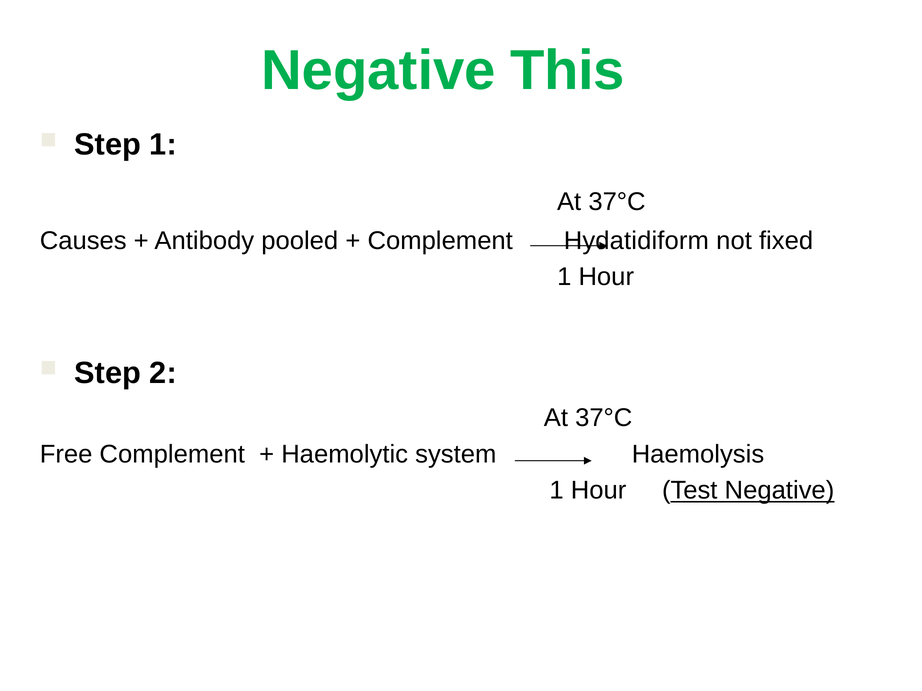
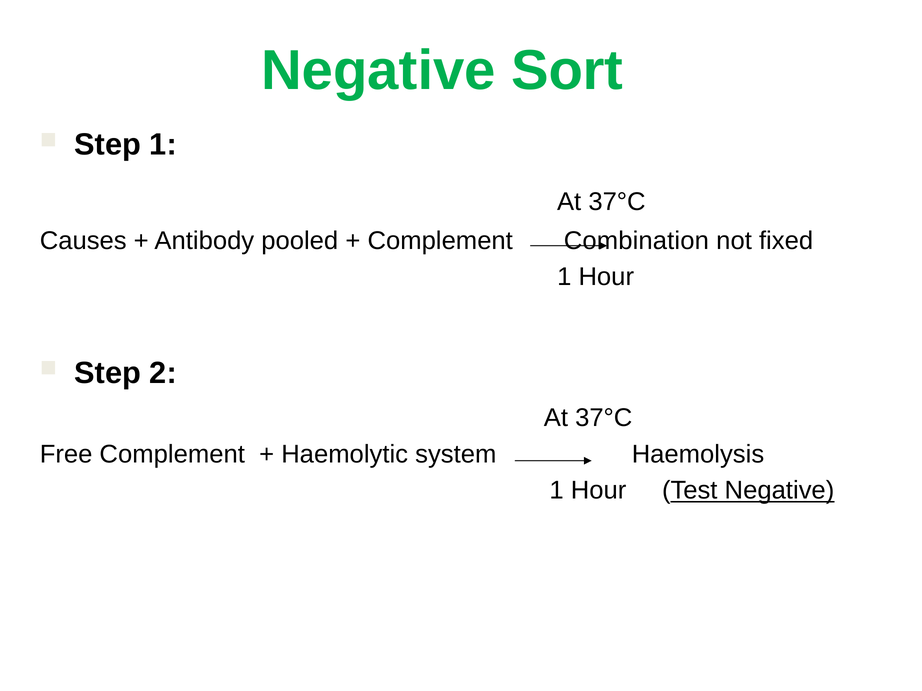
This: This -> Sort
Hydatidiform: Hydatidiform -> Combination
